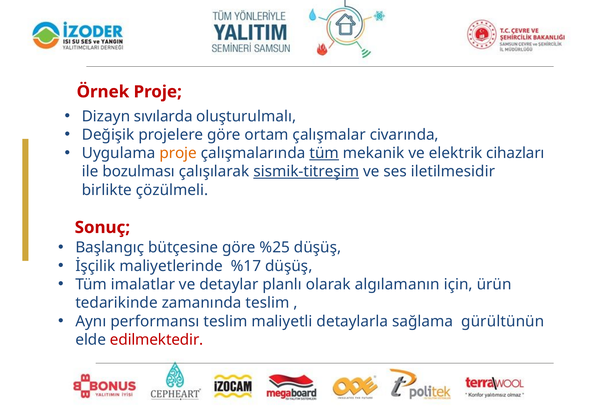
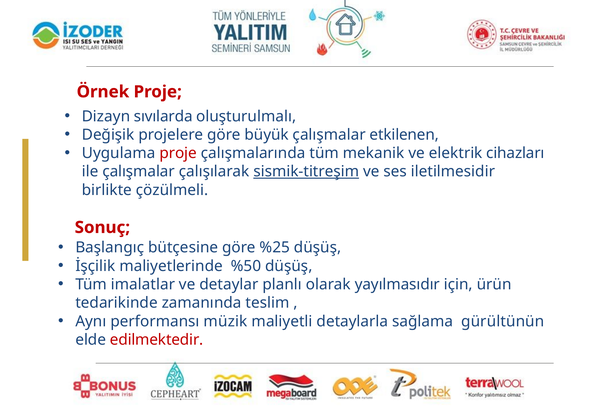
ortam: ortam -> büyük
civarında: civarında -> etkilenen
proje at (178, 153) colour: orange -> red
tüm at (324, 153) underline: present -> none
ile bozulması: bozulması -> çalışmalar
%17: %17 -> %50
algılamanın: algılamanın -> yayılmasıdır
performansı teslim: teslim -> müzik
